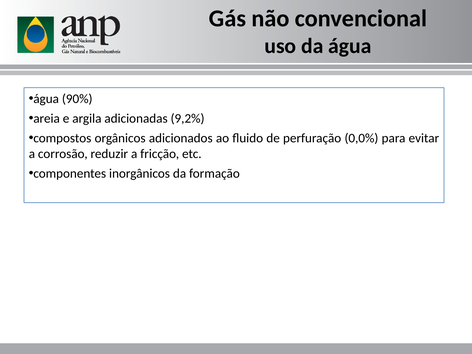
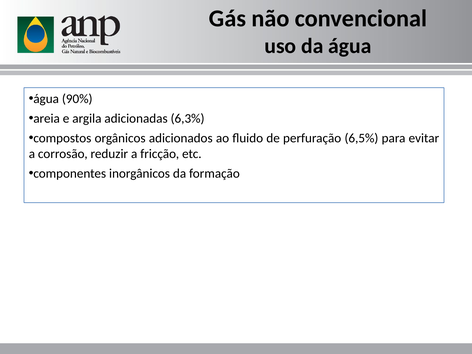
9,2%: 9,2% -> 6,3%
0,0%: 0,0% -> 6,5%
